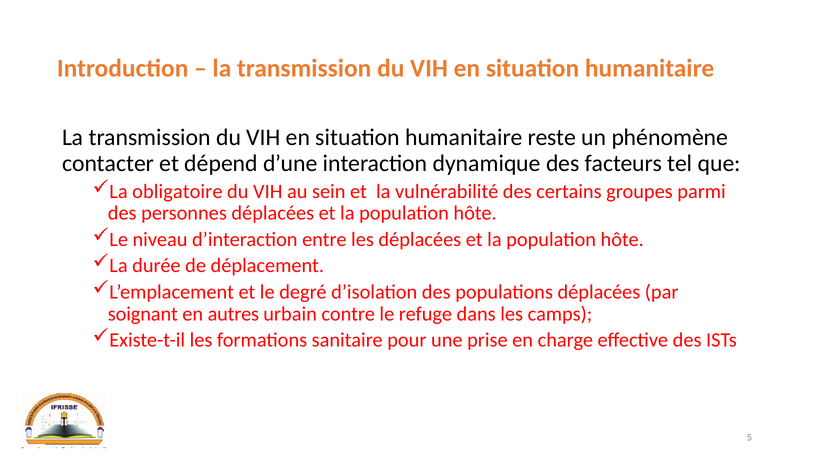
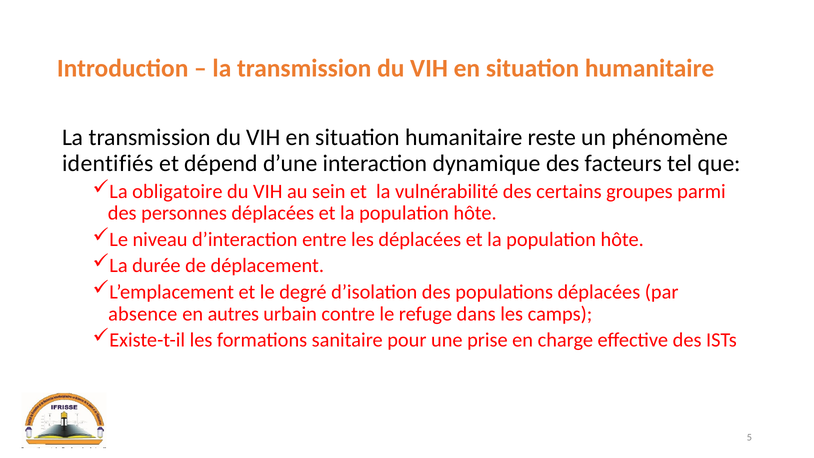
contacter: contacter -> identifiés
soignant: soignant -> absence
